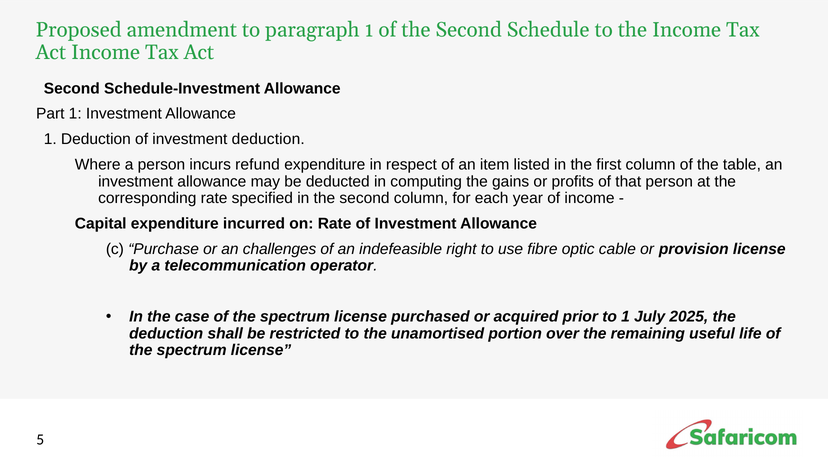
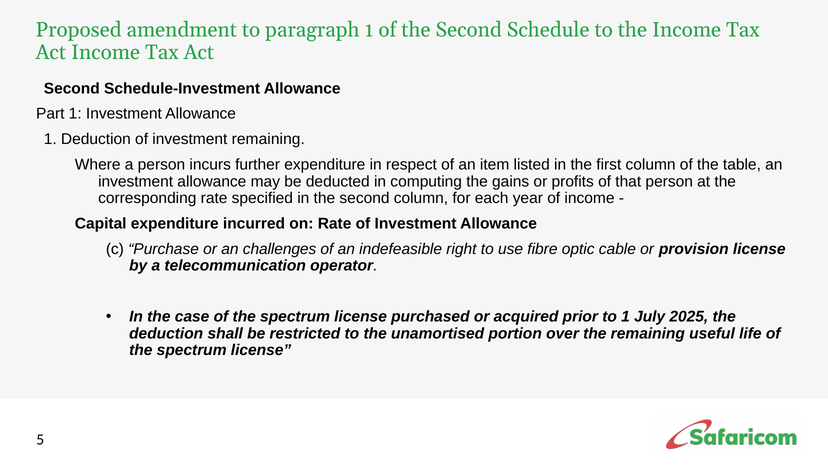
investment deduction: deduction -> remaining
refund: refund -> further
